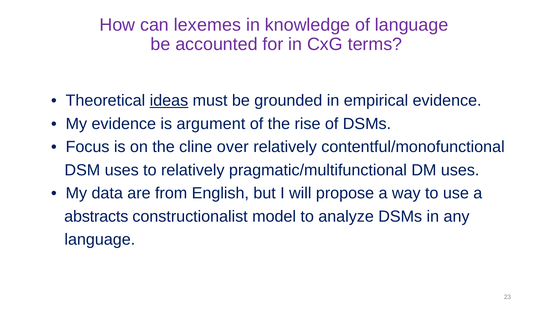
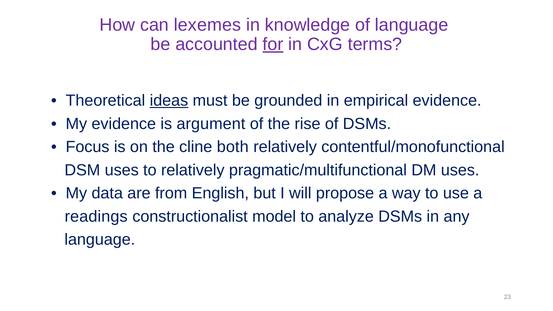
for underline: none -> present
over: over -> both
abstracts: abstracts -> readings
